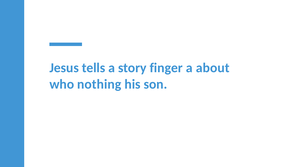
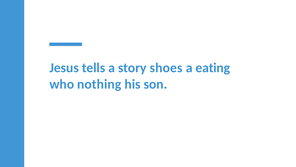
finger: finger -> shoes
about: about -> eating
